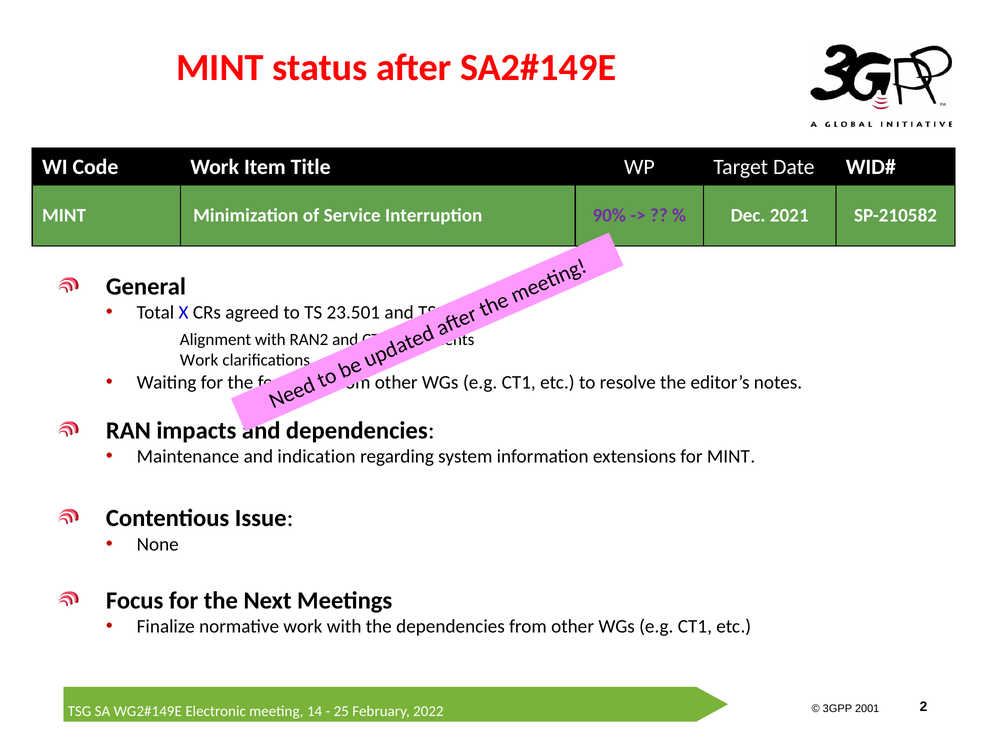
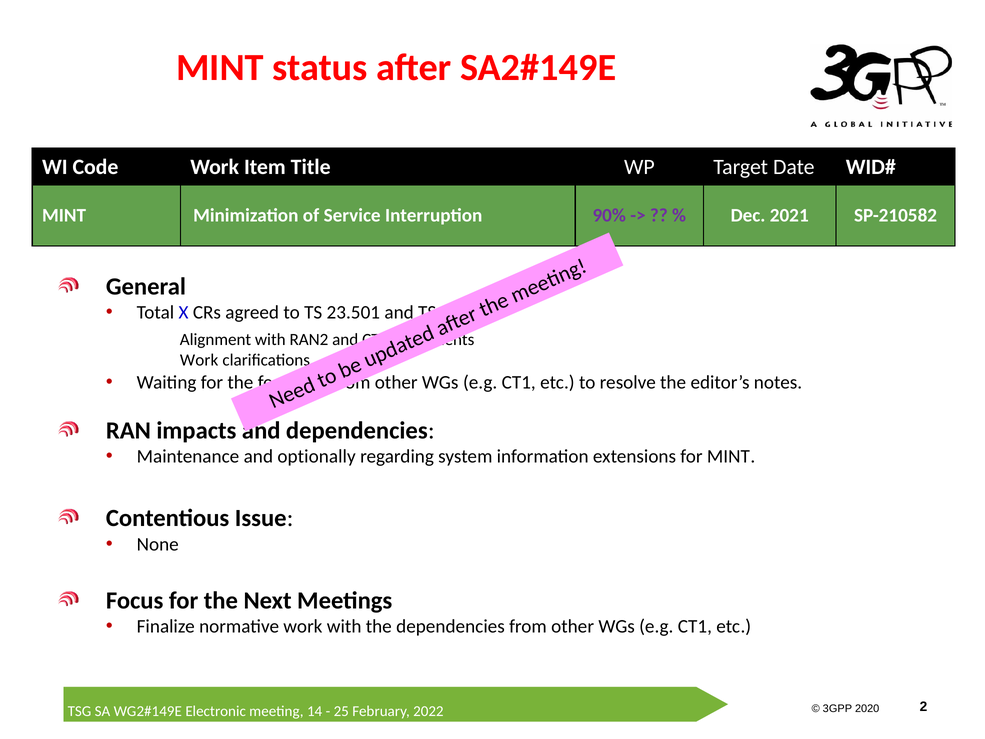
indication: indication -> optionally
2001: 2001 -> 2020
